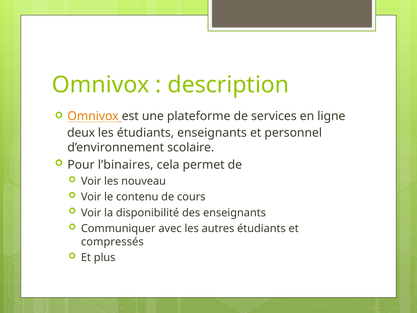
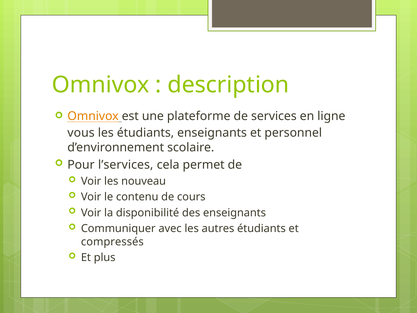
deux: deux -> vous
l’binaires: l’binaires -> l’services
